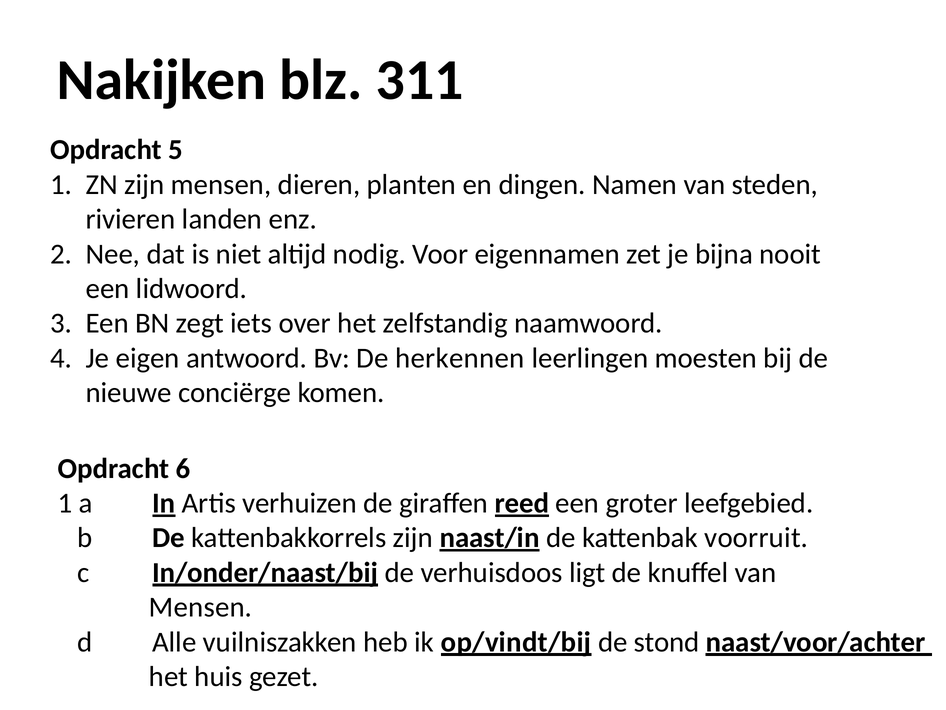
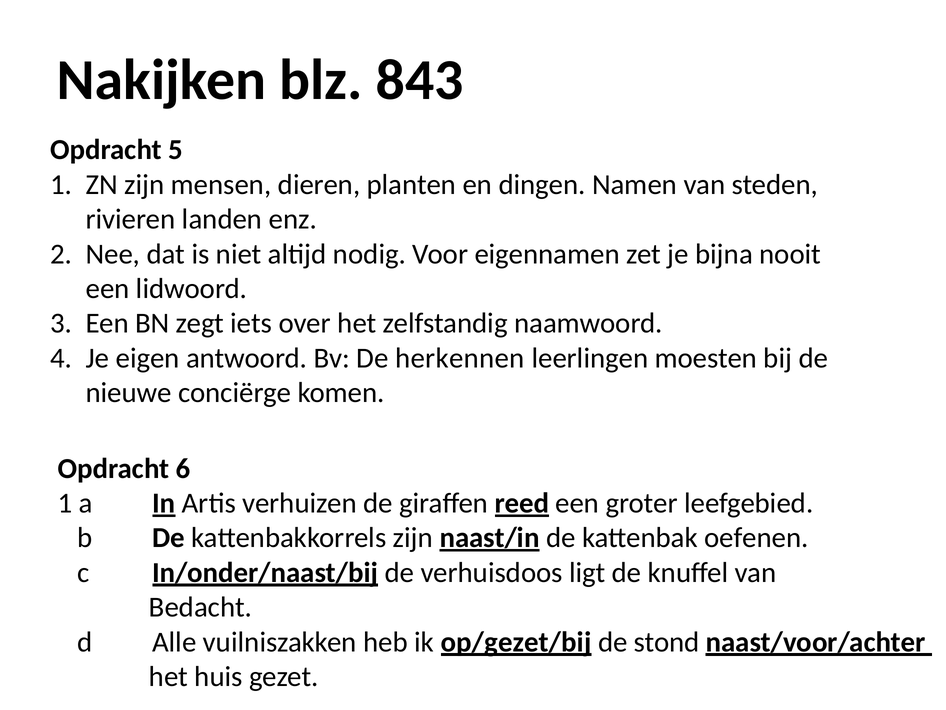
311: 311 -> 843
voorruit: voorruit -> oefenen
Mensen at (201, 607): Mensen -> Bedacht
op/vindt/bij: op/vindt/bij -> op/gezet/bij
